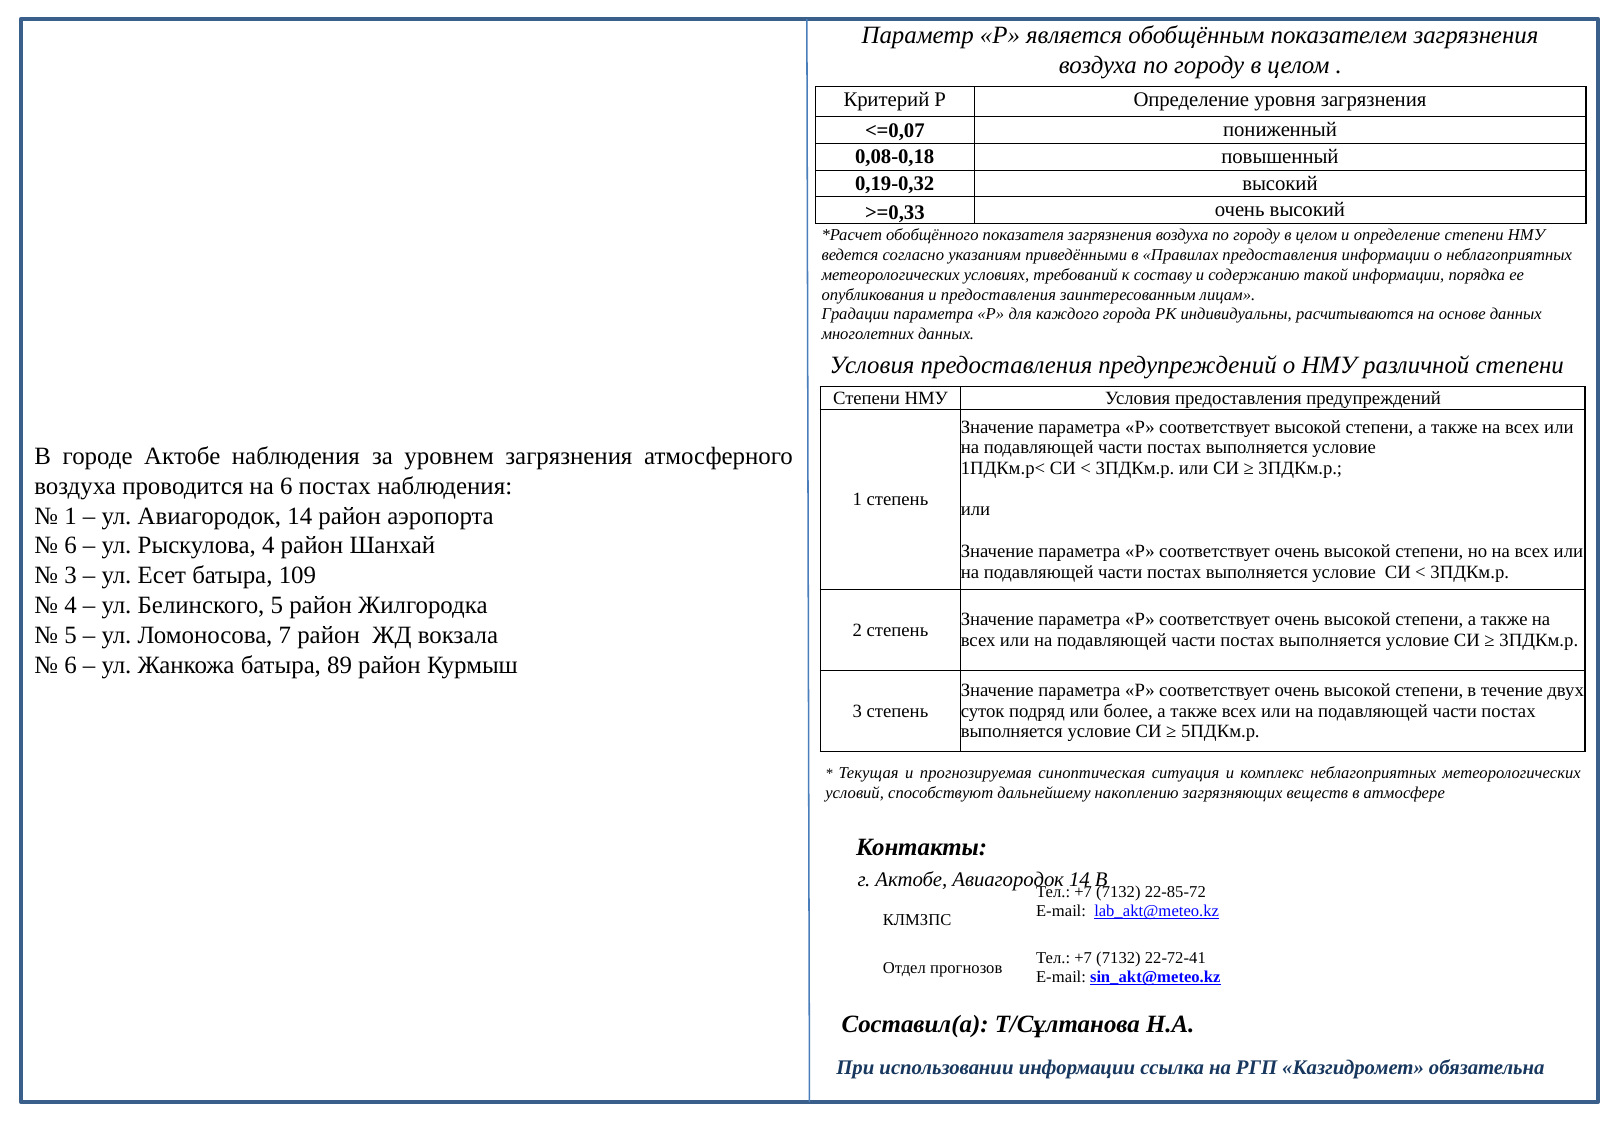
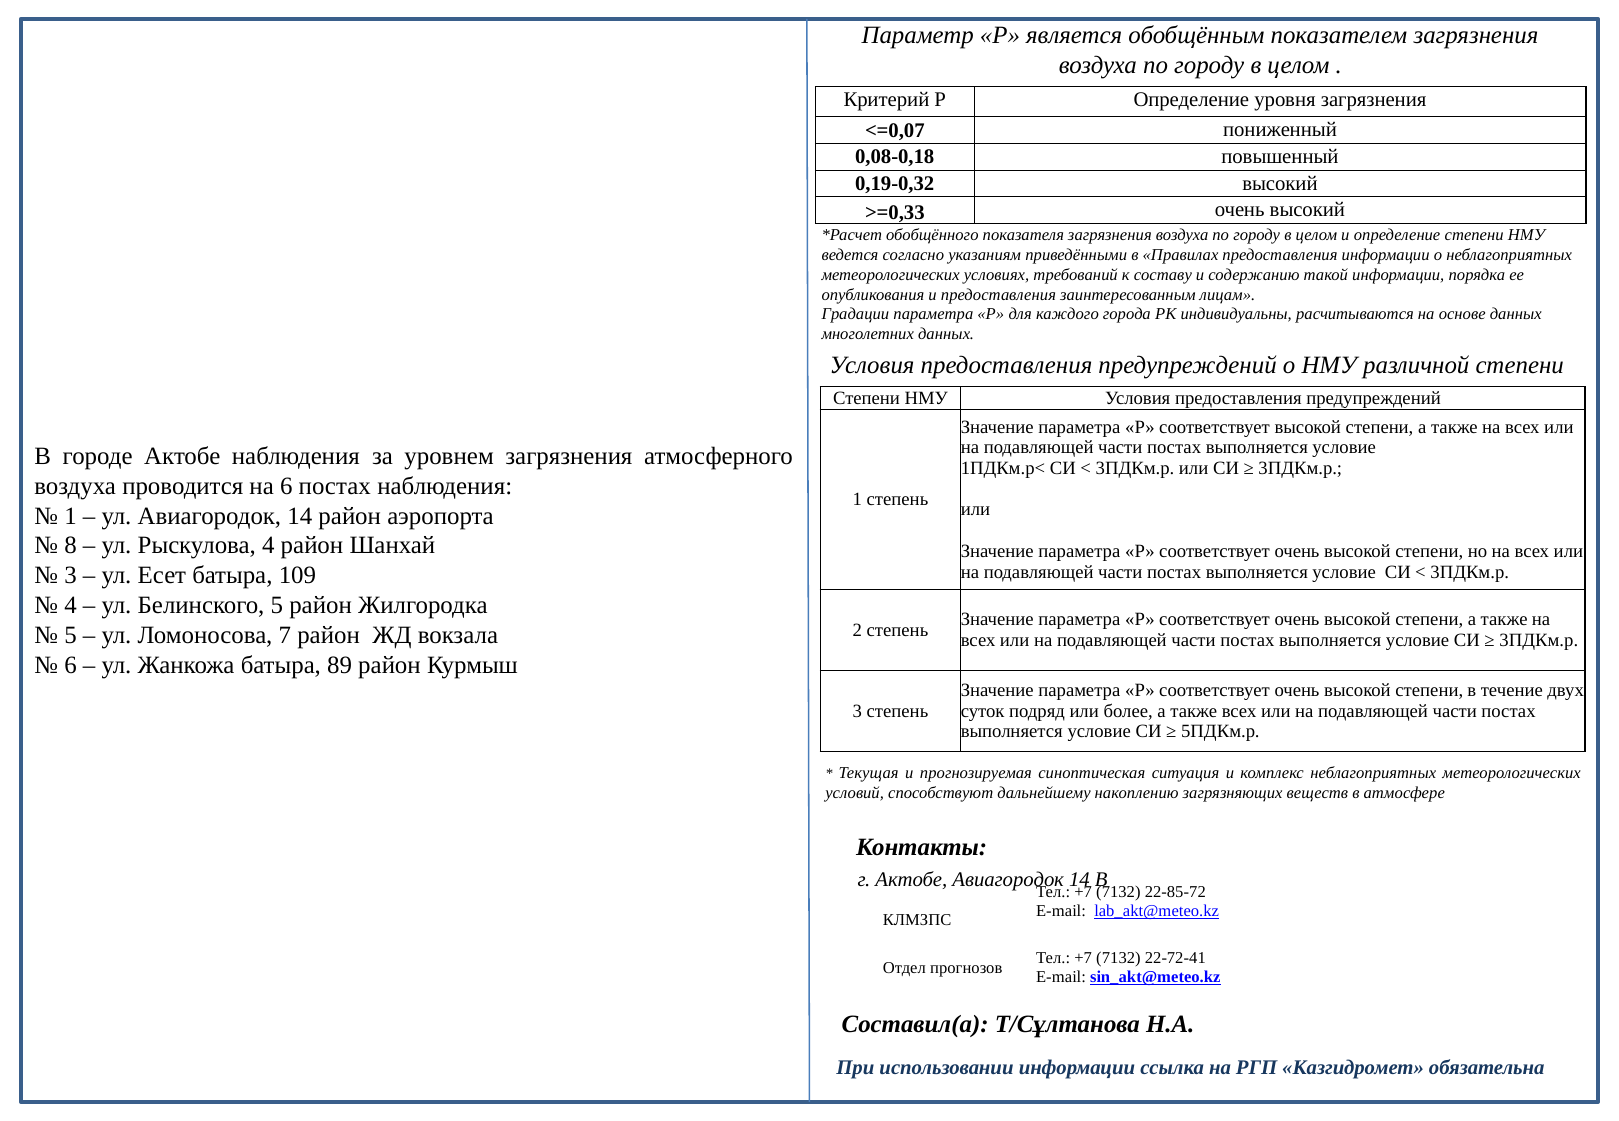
6 at (71, 546): 6 -> 8
